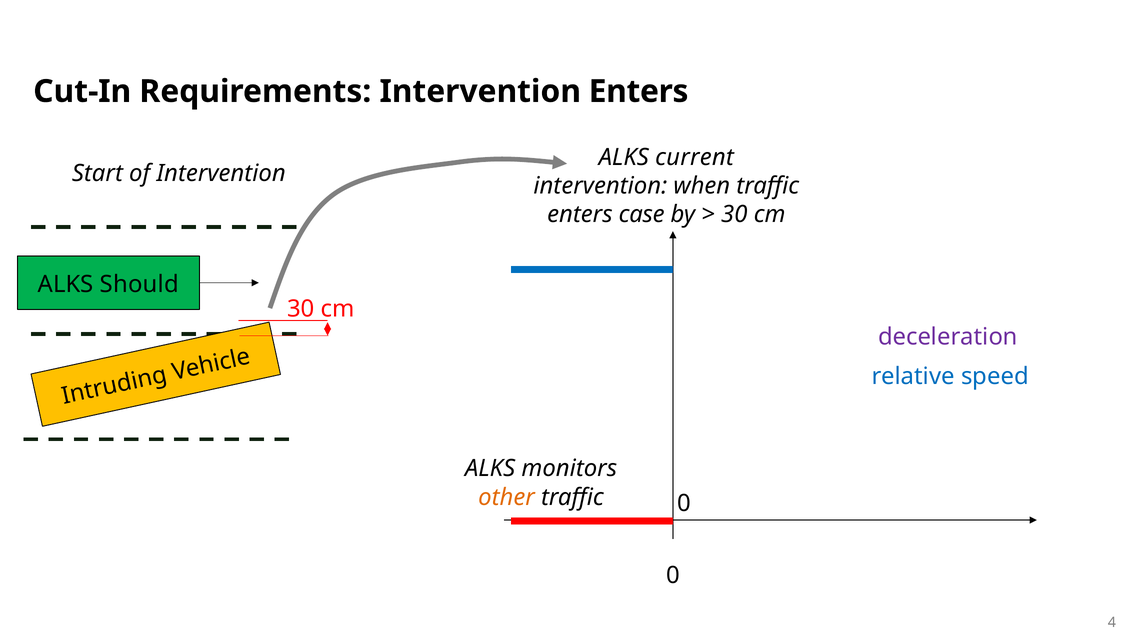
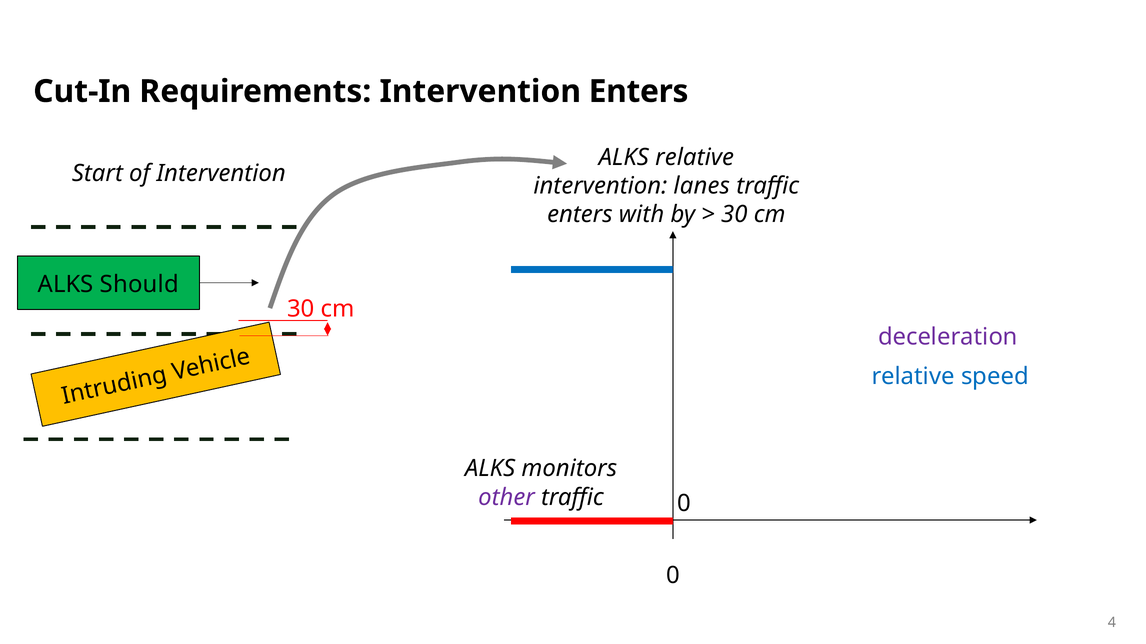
ALKS current: current -> relative
when: when -> lanes
case: case -> with
other colour: orange -> purple
